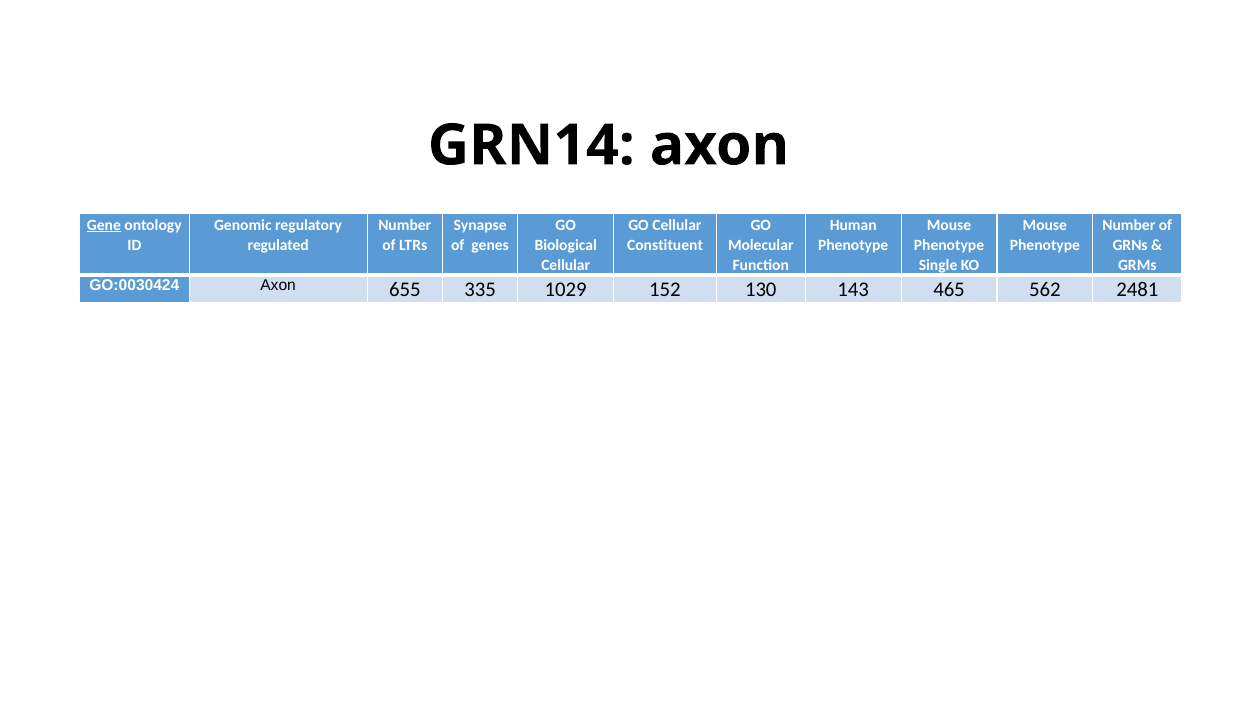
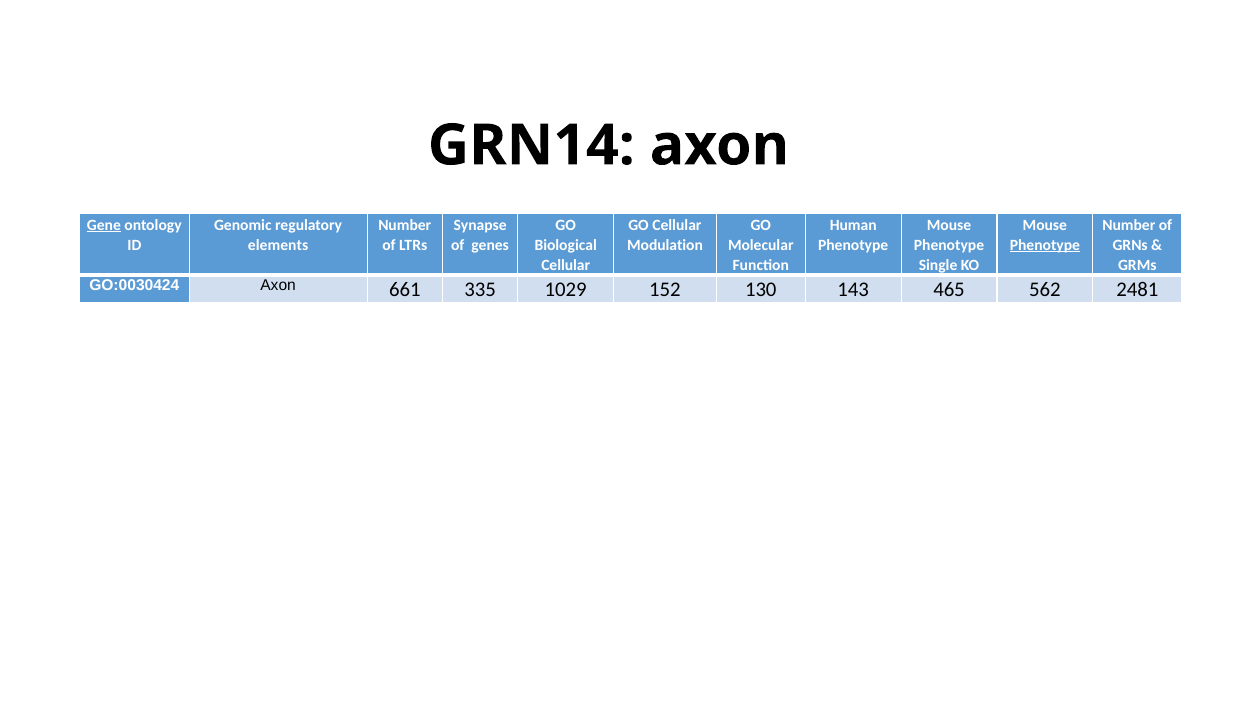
regulated: regulated -> elements
Constituent: Constituent -> Modulation
Phenotype at (1045, 245) underline: none -> present
655: 655 -> 661
